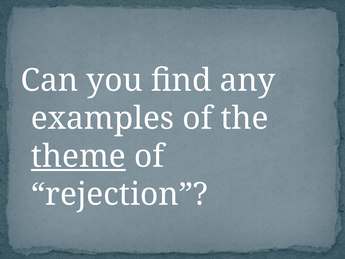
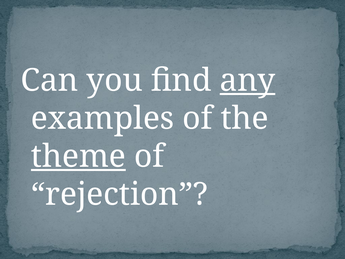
any underline: none -> present
